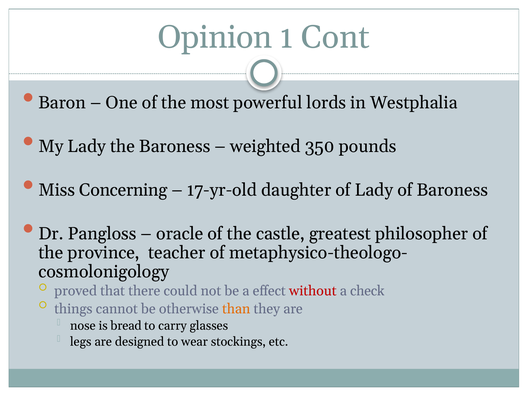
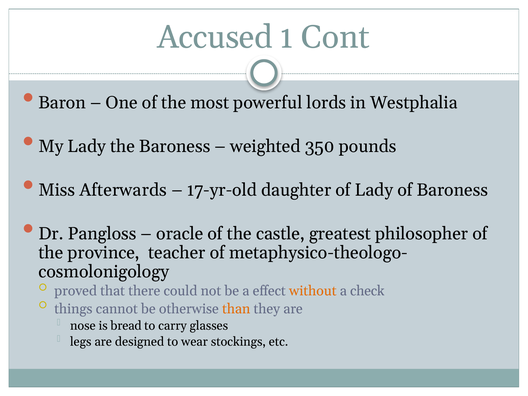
Opinion: Opinion -> Accused
Concerning: Concerning -> Afterwards
without colour: red -> orange
